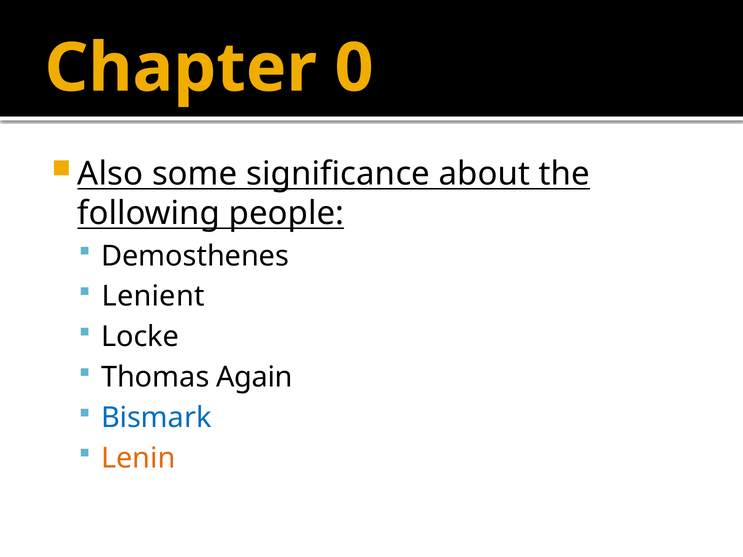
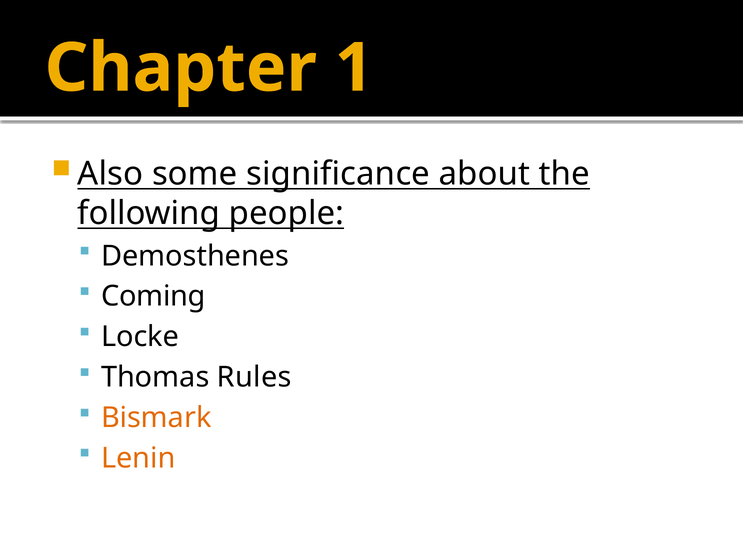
0: 0 -> 1
Lenient: Lenient -> Coming
Again: Again -> Rules
Bismark colour: blue -> orange
